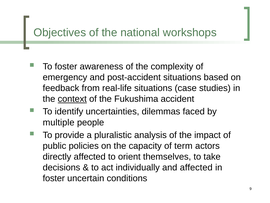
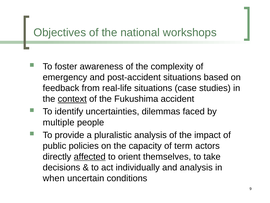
affected at (90, 156) underline: none -> present
and affected: affected -> analysis
foster at (54, 178): foster -> when
